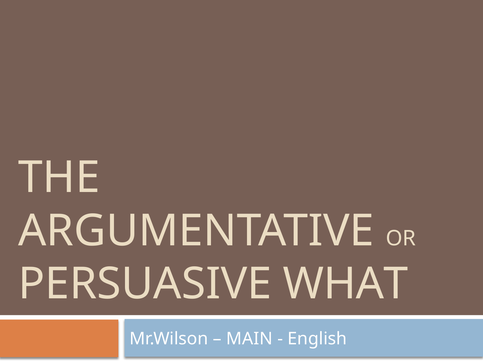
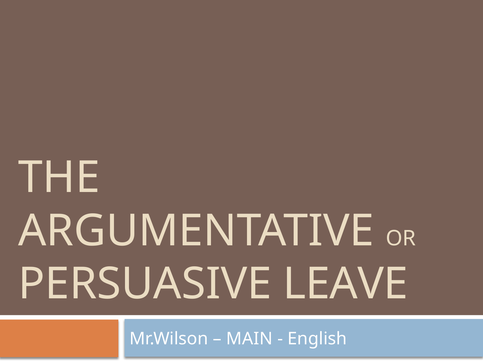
WHAT: WHAT -> LEAVE
